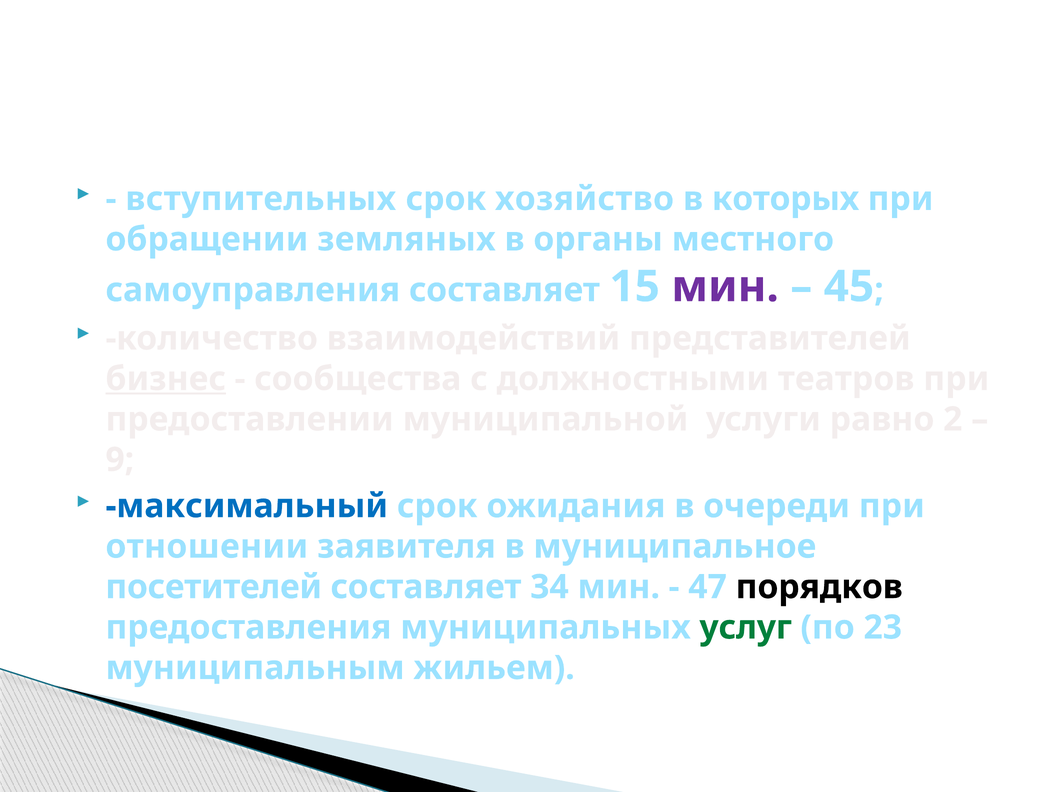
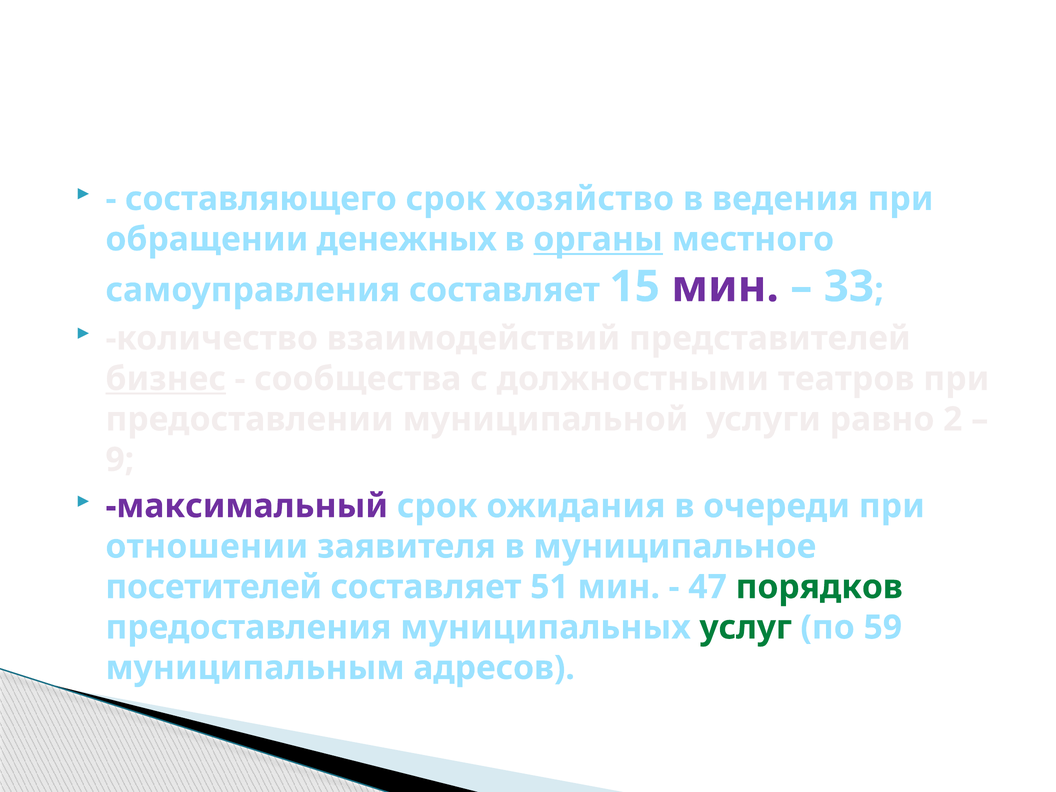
вступительных: вступительных -> составляющего
которых: которых -> ведения
земляных: земляных -> денежных
органы underline: none -> present
45: 45 -> 33
максимальный colour: blue -> purple
34: 34 -> 51
порядков colour: black -> green
23: 23 -> 59
жильем: жильем -> адресов
